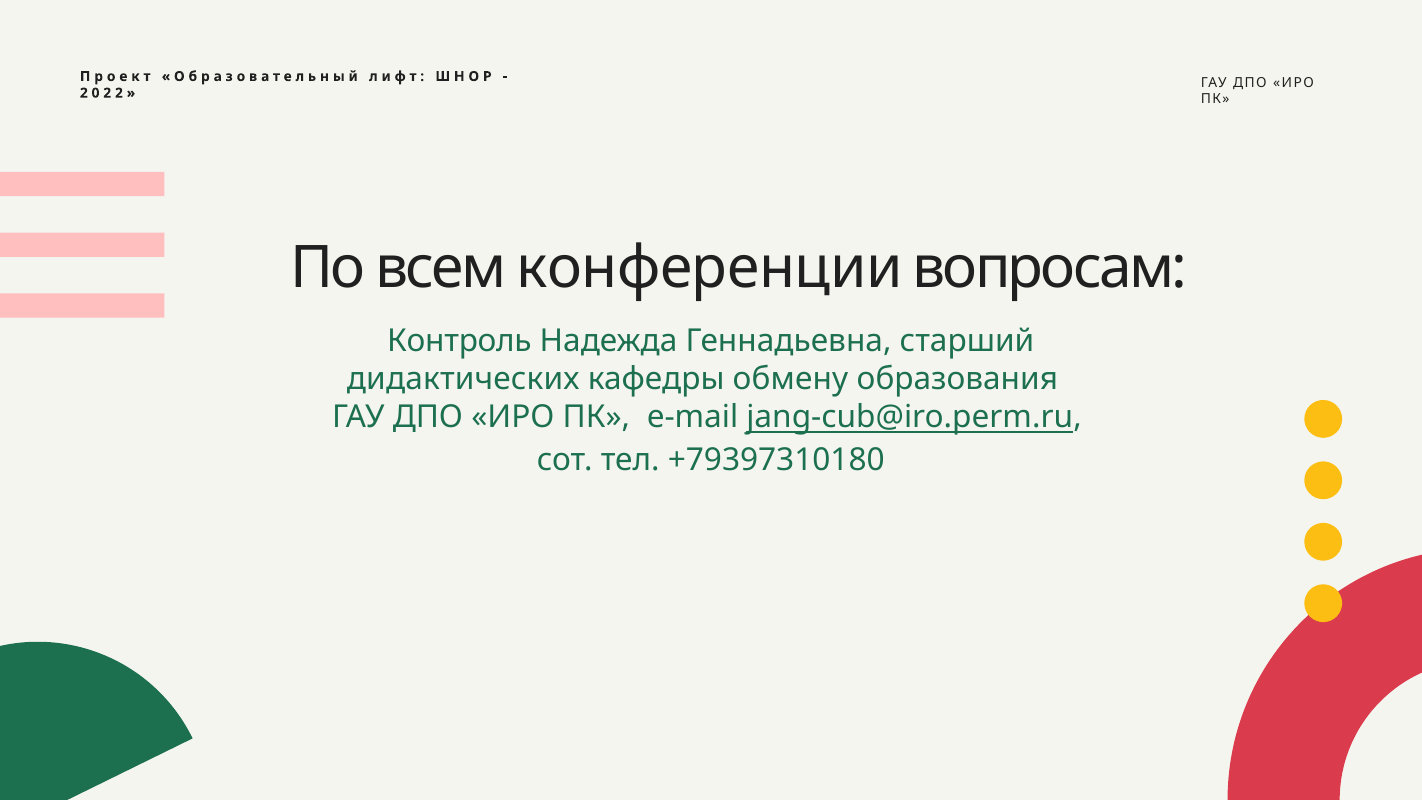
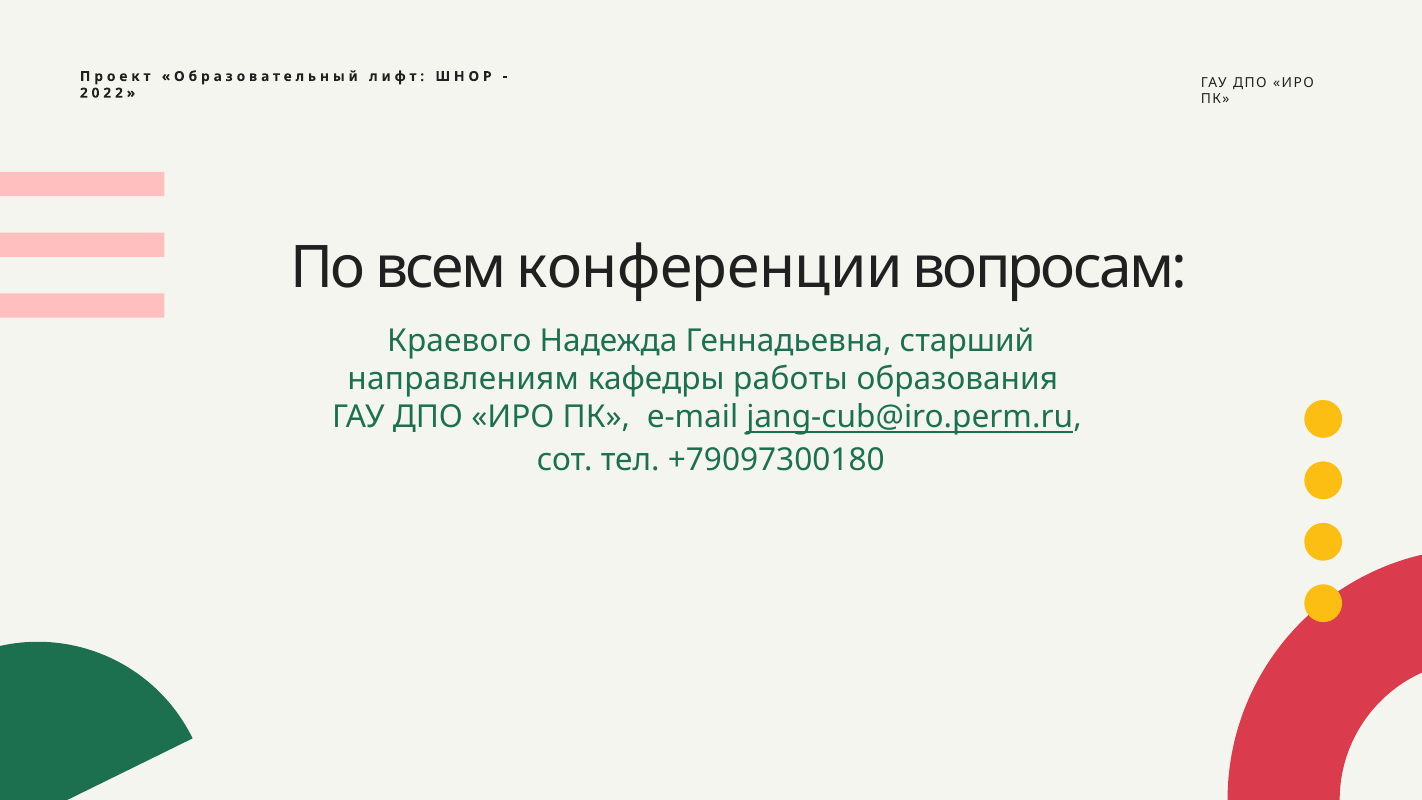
Контроль: Контроль -> Краевого
дидактических: дидактических -> направлениям
обмену: обмену -> работы
+79397310180: +79397310180 -> +79097300180
